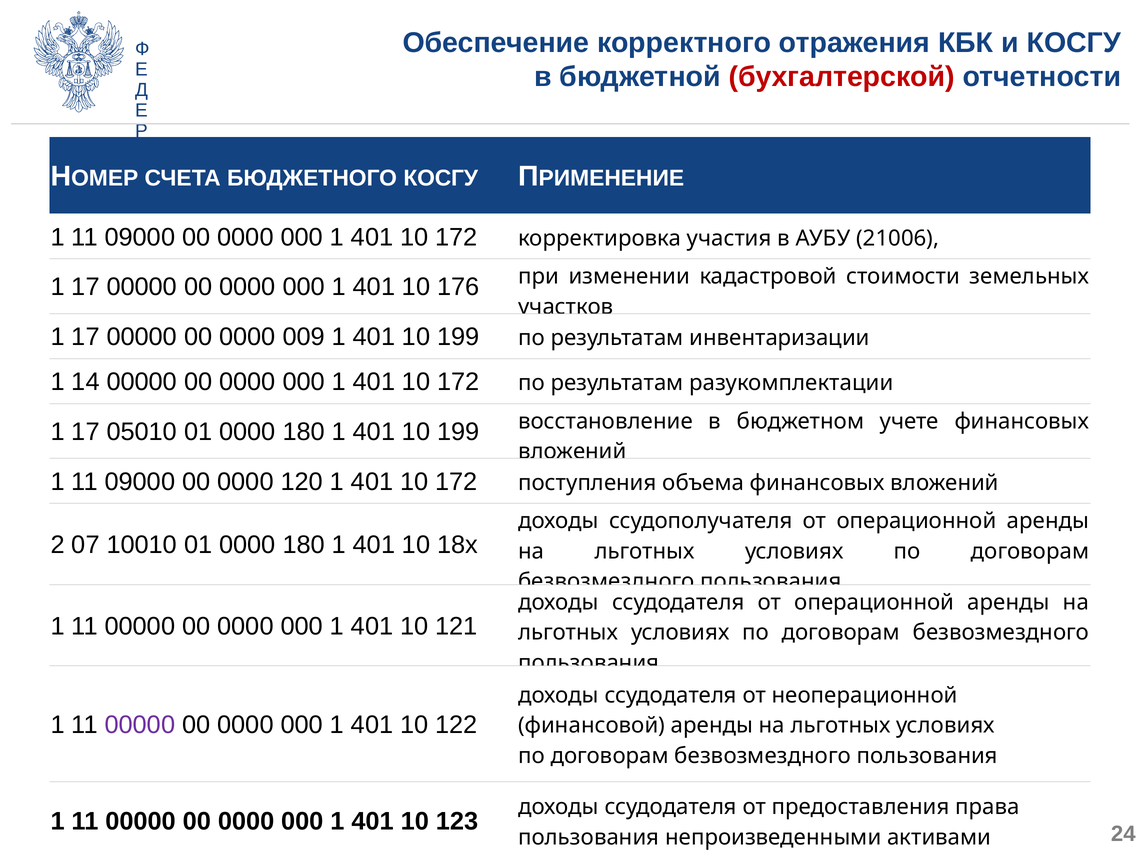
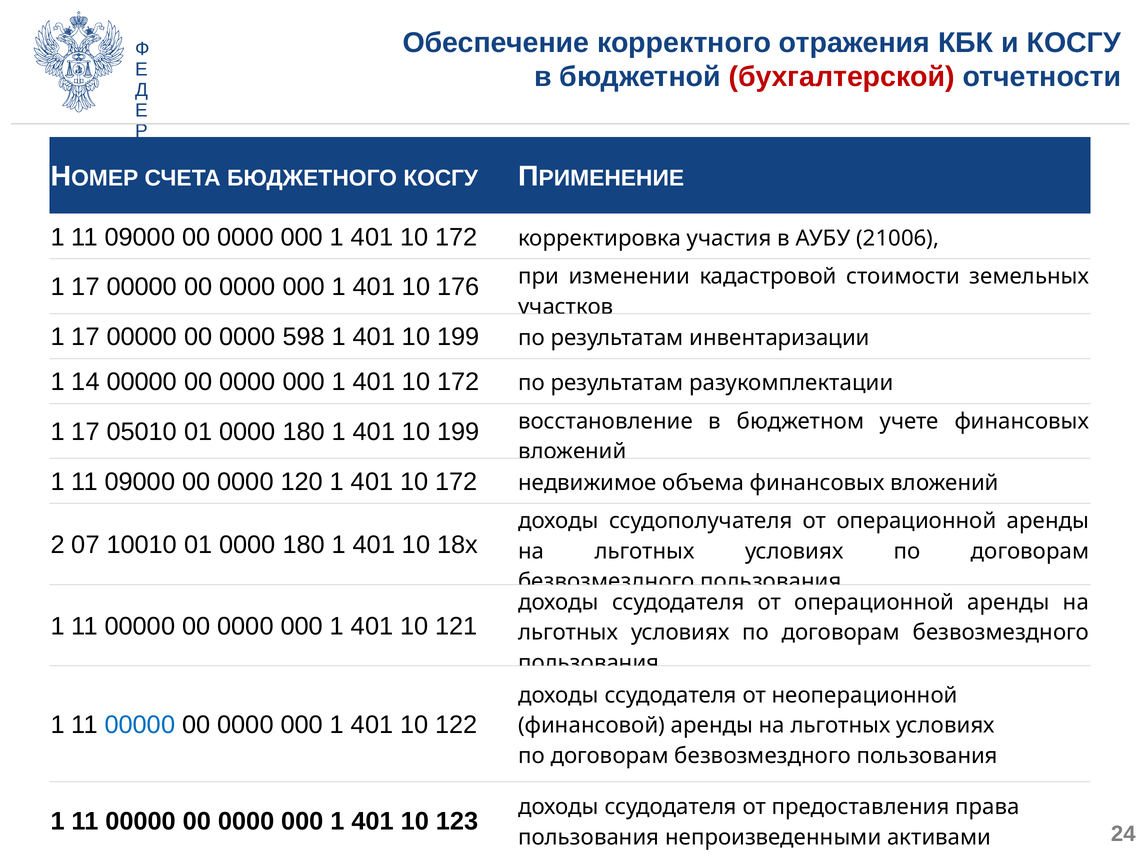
009: 009 -> 598
поступления: поступления -> недвижимое
00000 at (140, 724) colour: purple -> blue
